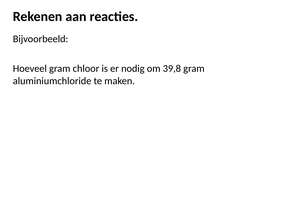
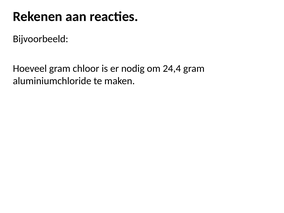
39,8: 39,8 -> 24,4
